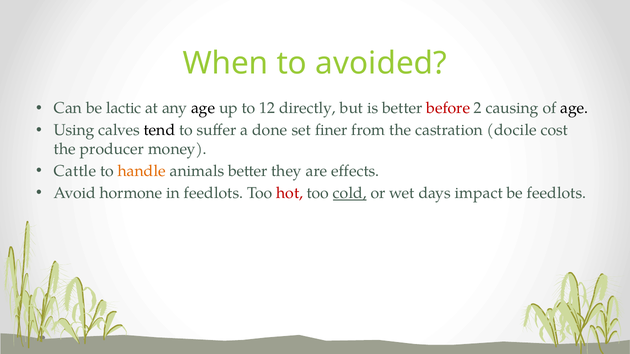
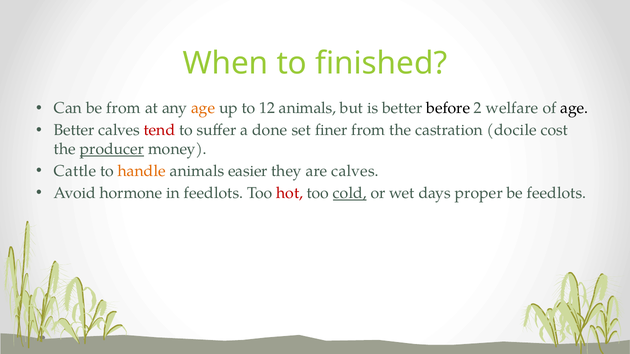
avoided: avoided -> finished
be lactic: lactic -> from
age at (203, 108) colour: black -> orange
12 directly: directly -> animals
before colour: red -> black
causing: causing -> welfare
Using at (74, 130): Using -> Better
tend colour: black -> red
producer underline: none -> present
animals better: better -> easier
are effects: effects -> calves
impact: impact -> proper
